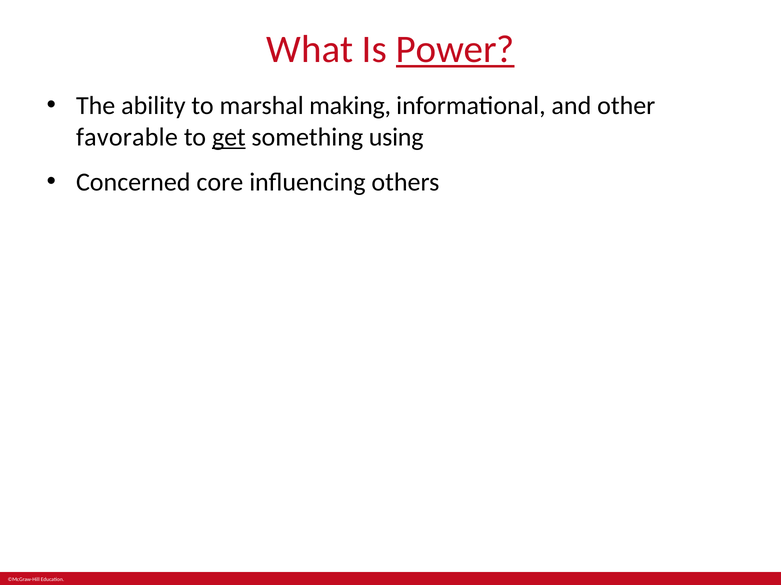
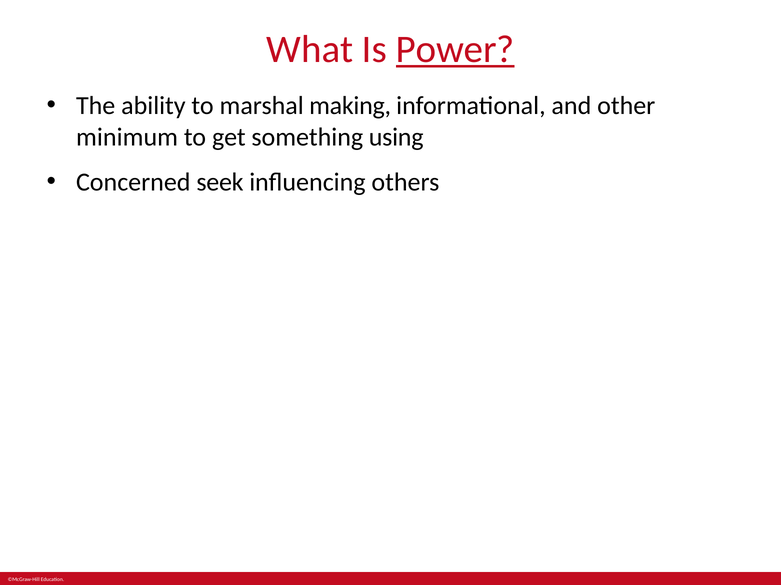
favorable: favorable -> minimum
get underline: present -> none
core: core -> seek
